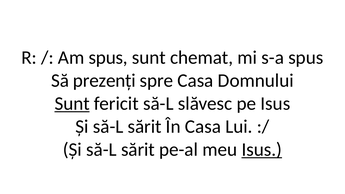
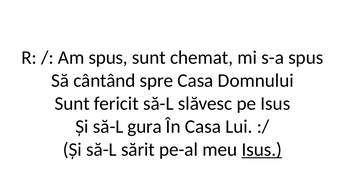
prezenți: prezenți -> cântând
Sunt at (72, 104) underline: present -> none
sărit at (145, 127): sărit -> gura
